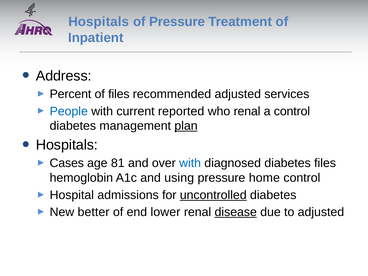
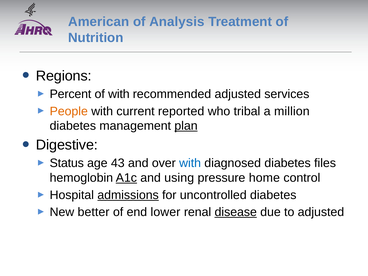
Hospitals at (99, 22): Hospitals -> American
of Pressure: Pressure -> Analysis
Inpatient: Inpatient -> Nutrition
Address: Address -> Regions
of files: files -> with
People colour: blue -> orange
who renal: renal -> tribal
a control: control -> million
Hospitals at (67, 145): Hospitals -> Digestive
Cases: Cases -> Status
81: 81 -> 43
A1c underline: none -> present
admissions underline: none -> present
uncontrolled underline: present -> none
